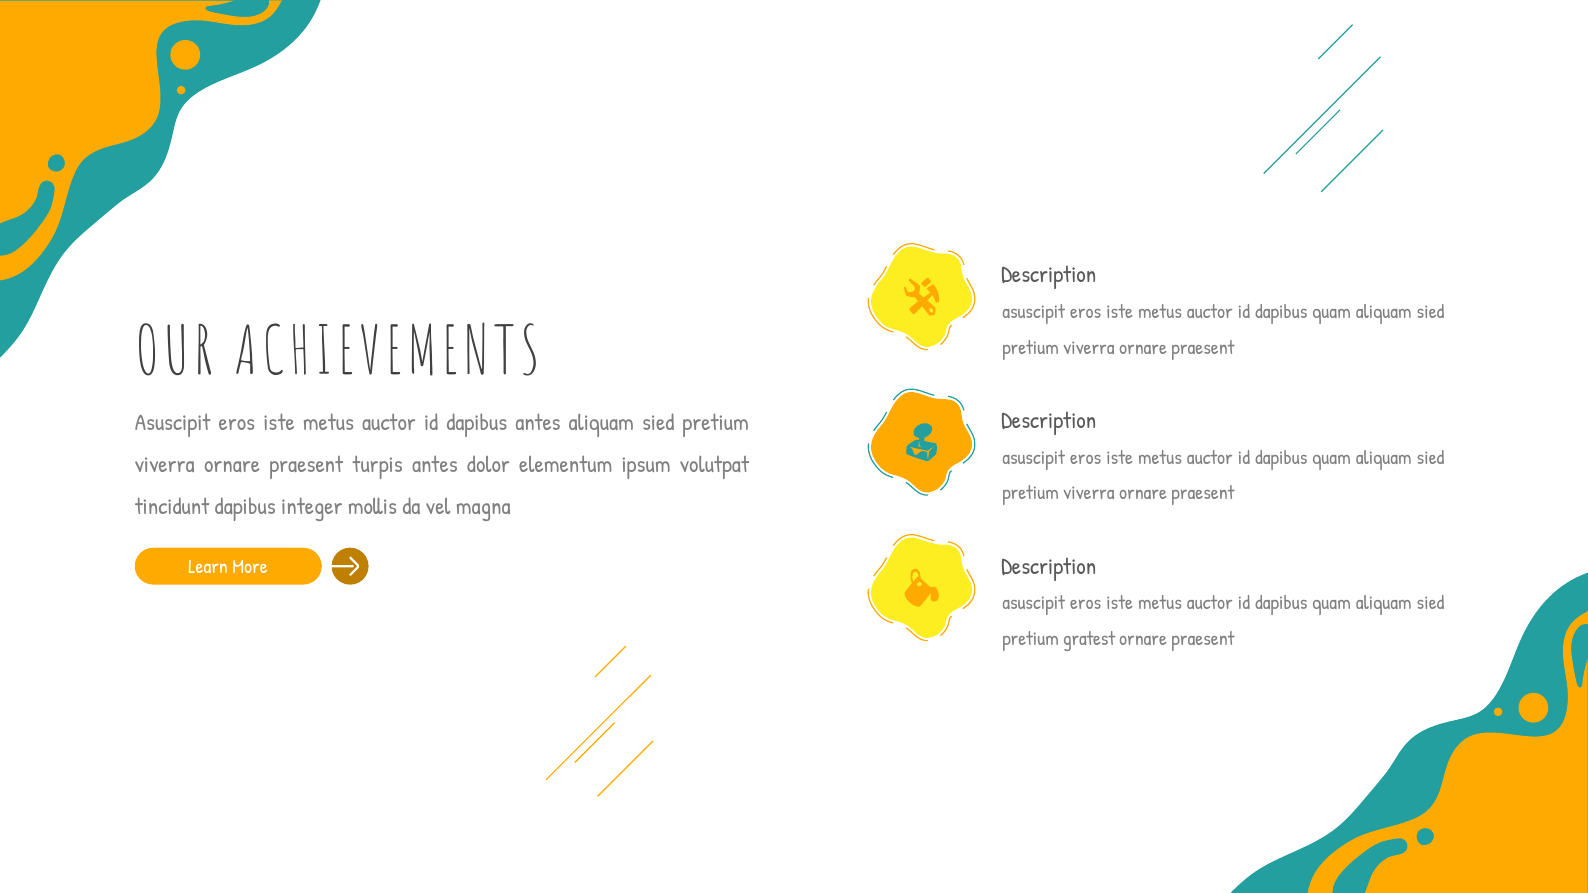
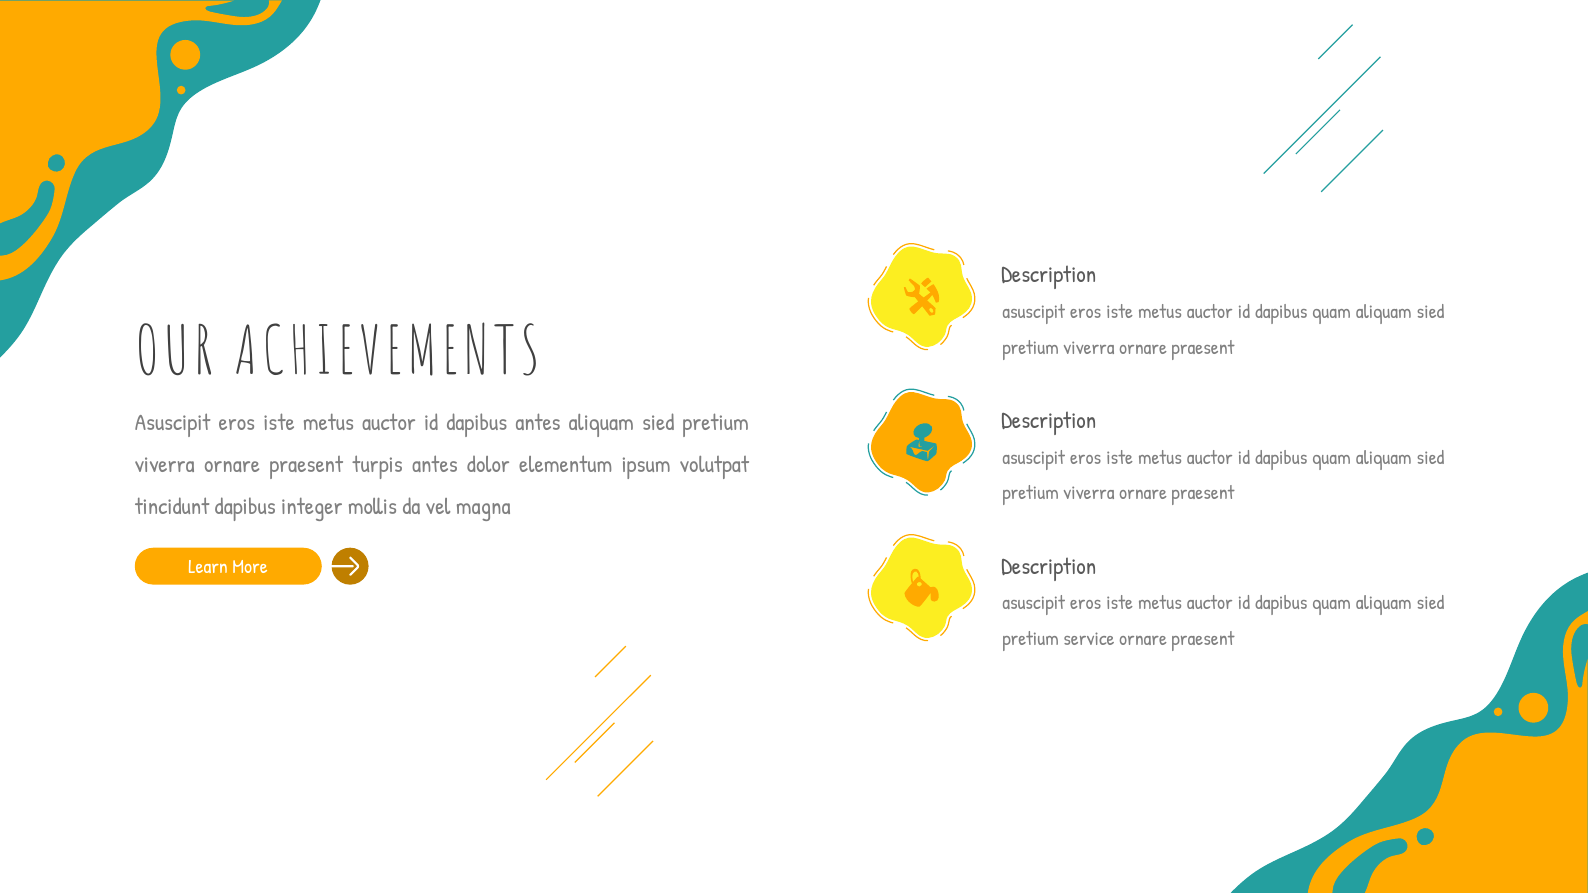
gratest: gratest -> service
